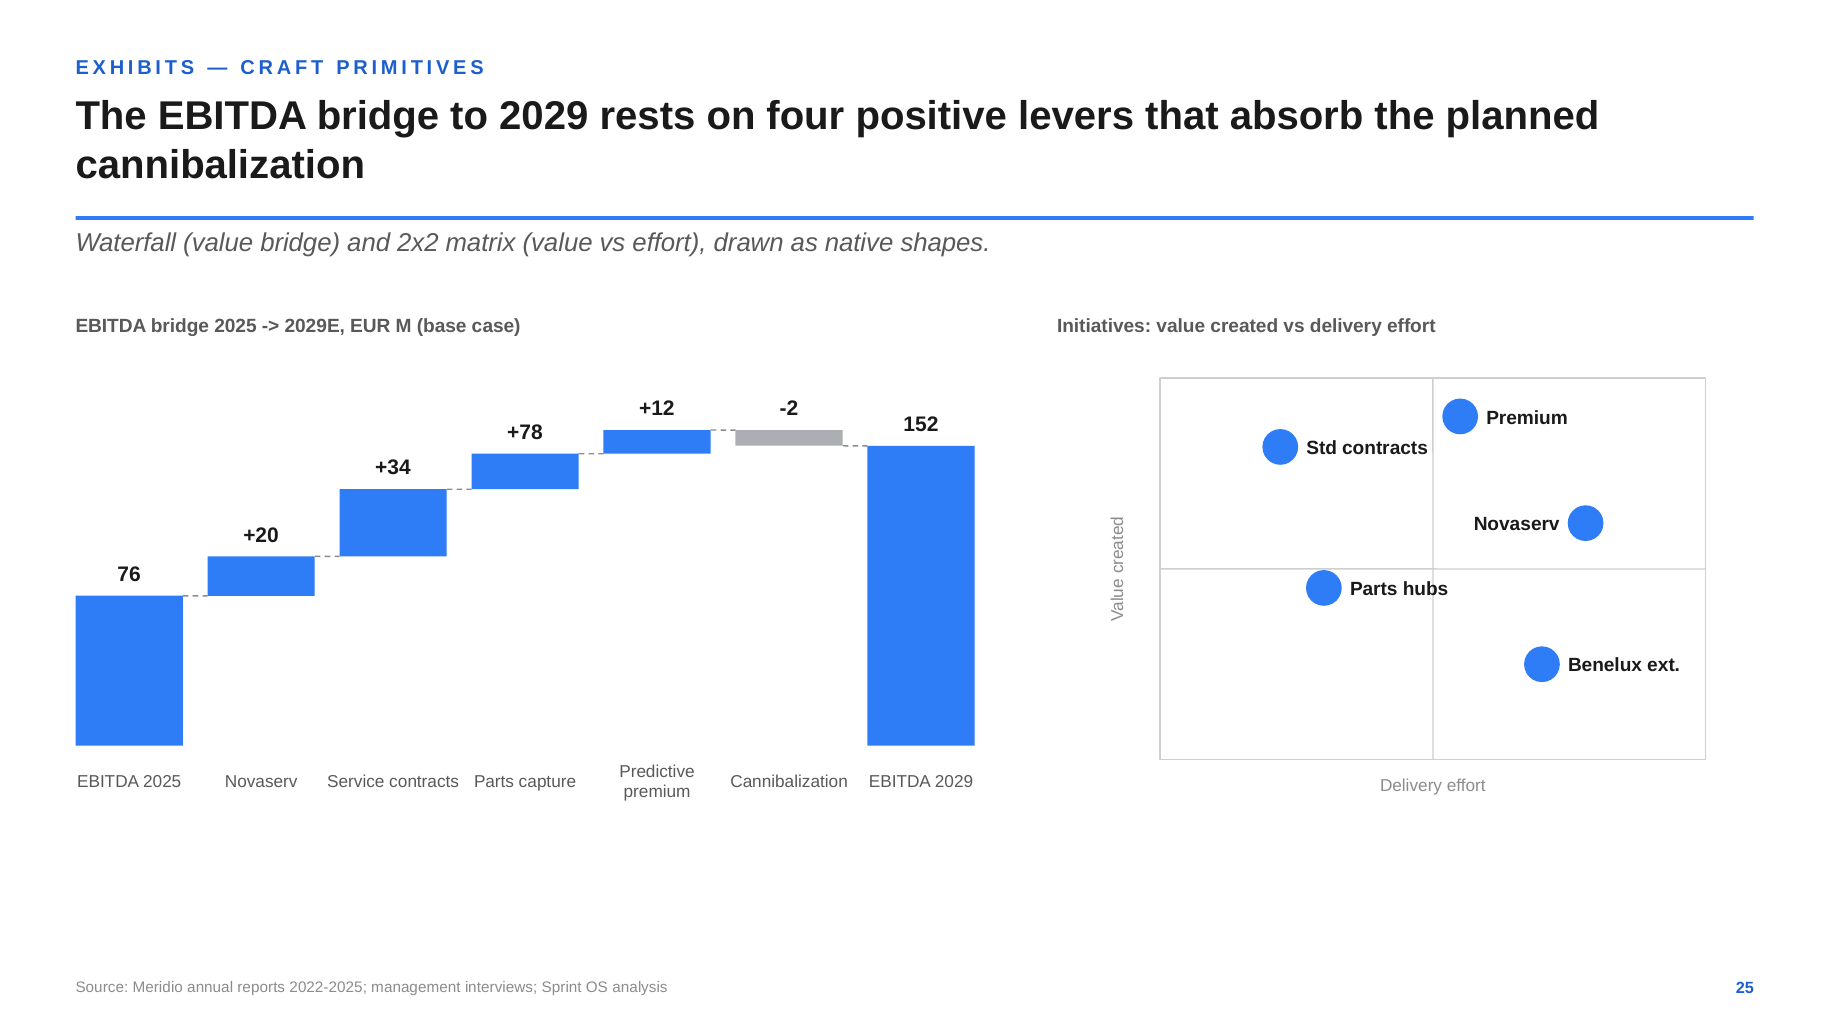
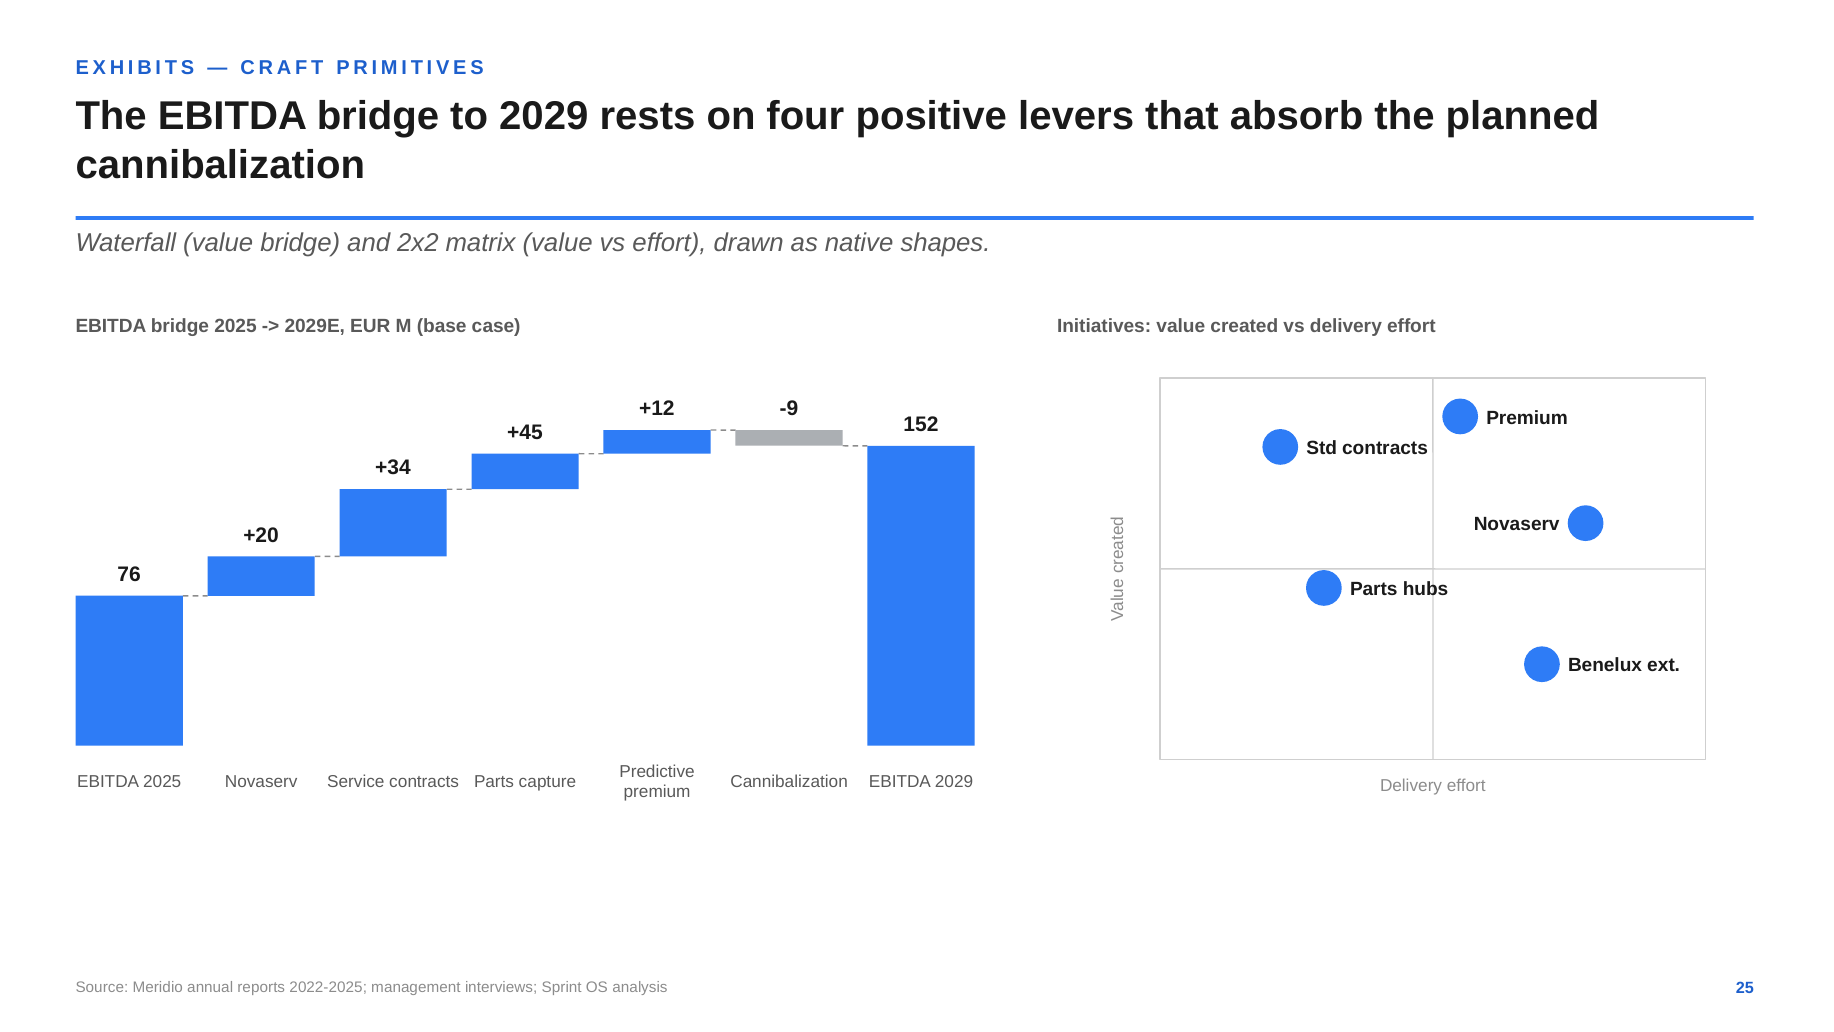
-2: -2 -> -9
+78: +78 -> +45
